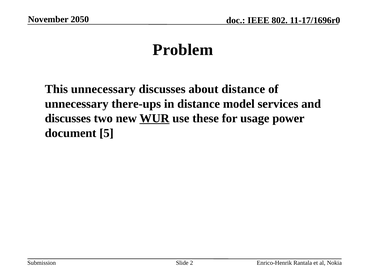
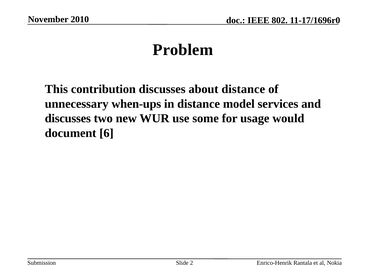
2050: 2050 -> 2010
This unnecessary: unnecessary -> contribution
there-ups: there-ups -> when-ups
WUR underline: present -> none
these: these -> some
power: power -> would
5: 5 -> 6
